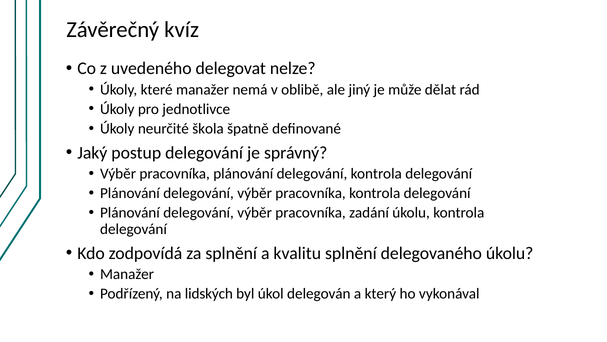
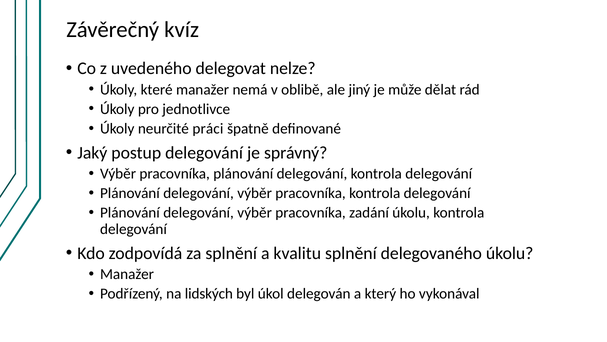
škola: škola -> práci
